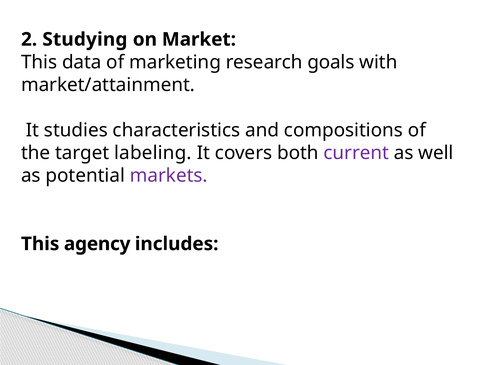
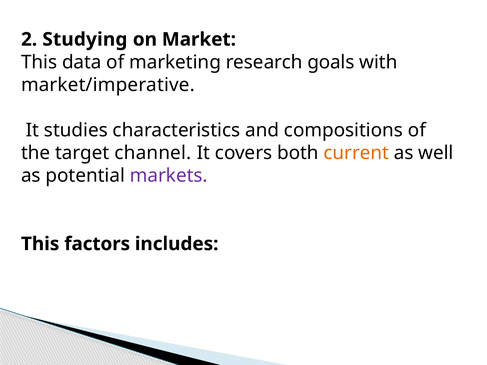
market/attainment: market/attainment -> market/imperative
labeling: labeling -> channel
current colour: purple -> orange
agency: agency -> factors
